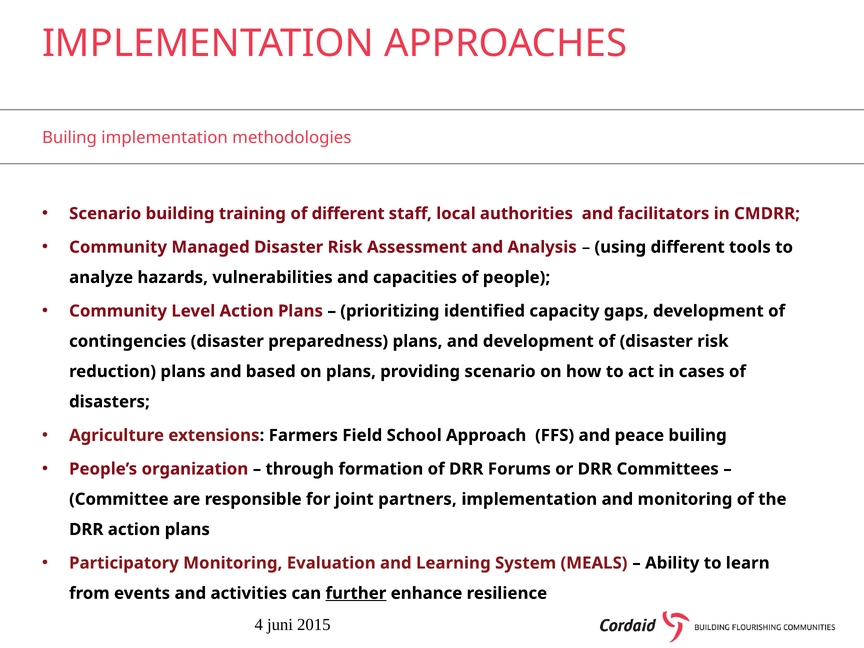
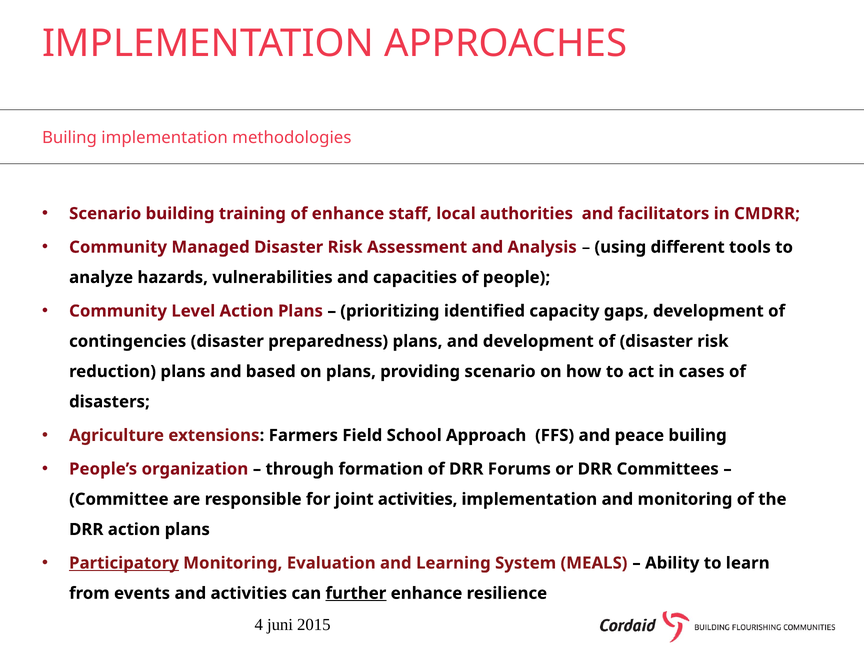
of different: different -> enhance
joint partners: partners -> activities
Participatory underline: none -> present
